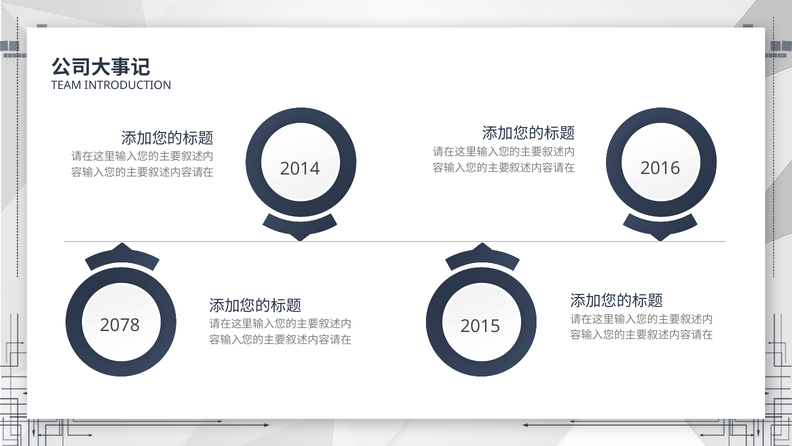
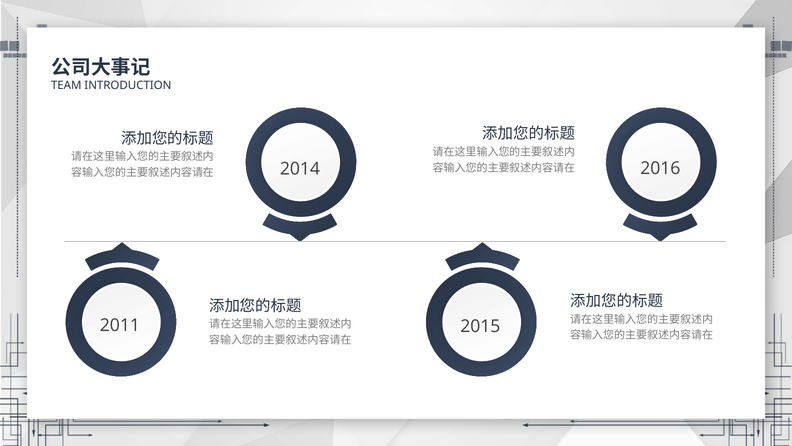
2078: 2078 -> 2011
